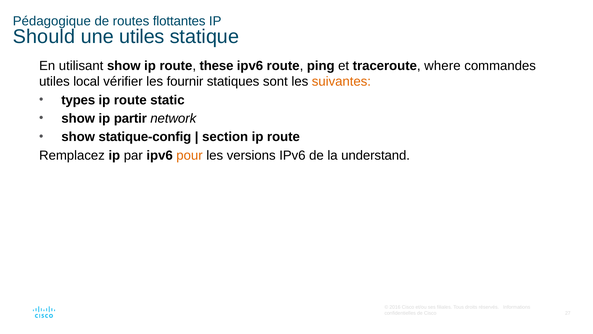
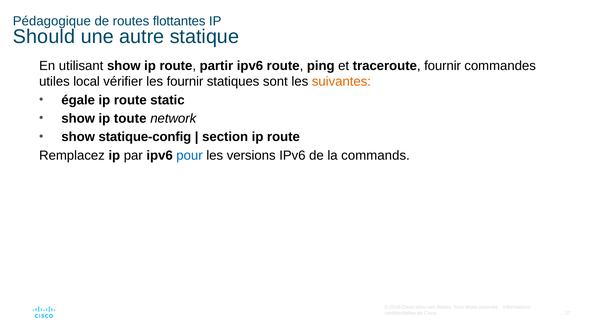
une utiles: utiles -> autre
these: these -> partir
traceroute where: where -> fournir
types: types -> égale
partir: partir -> toute
pour colour: orange -> blue
understand: understand -> commands
